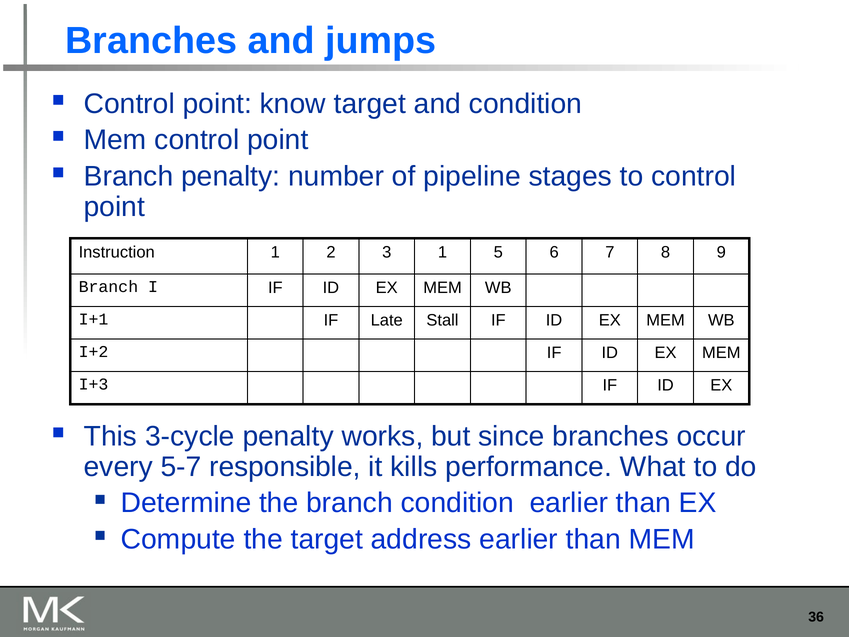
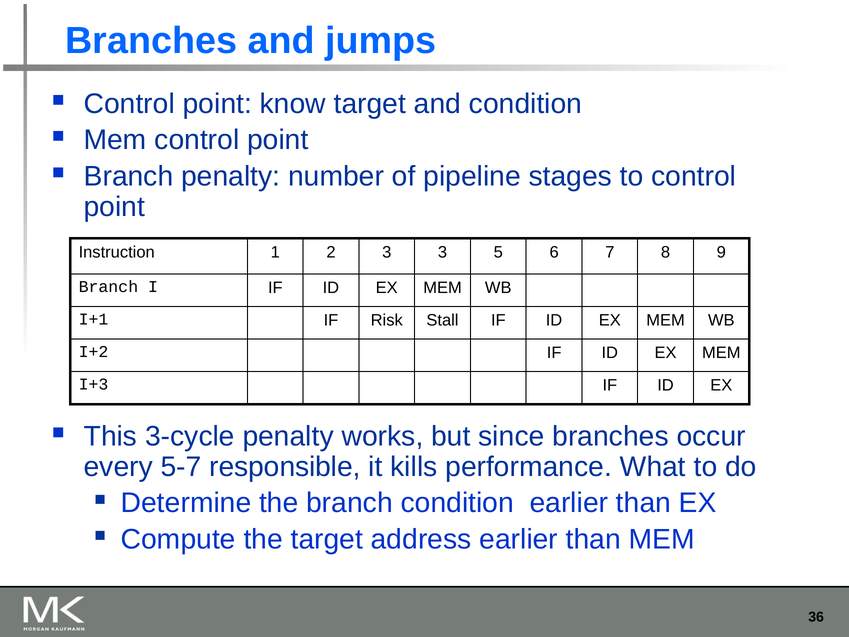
3 1: 1 -> 3
Late: Late -> Risk
